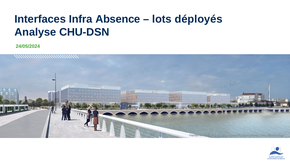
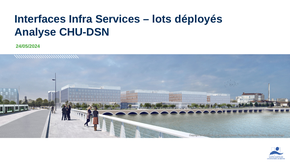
Absence: Absence -> Services
